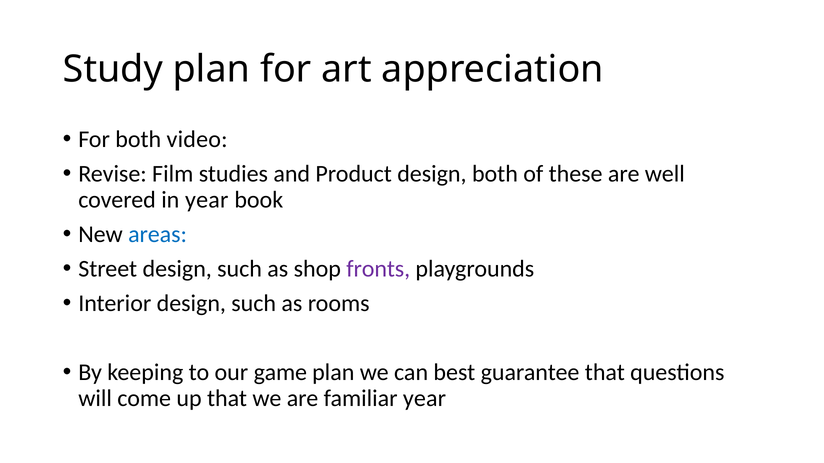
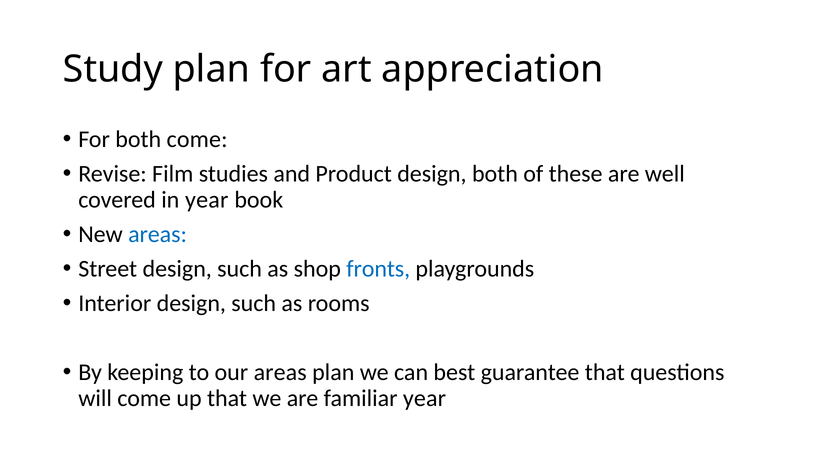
both video: video -> come
fronts colour: purple -> blue
our game: game -> areas
